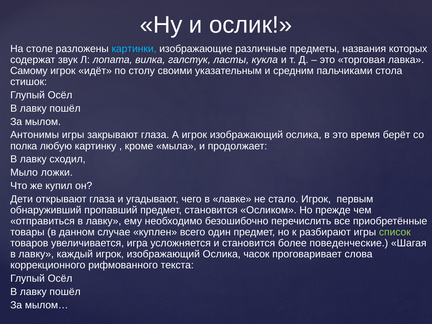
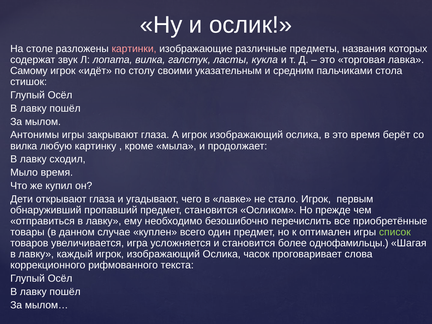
картинки colour: light blue -> pink
полка at (24, 146): полка -> вилка
Мыло ложки: ложки -> время
разбирают: разбирают -> оптимален
поведенческие: поведенческие -> однофамильцы
